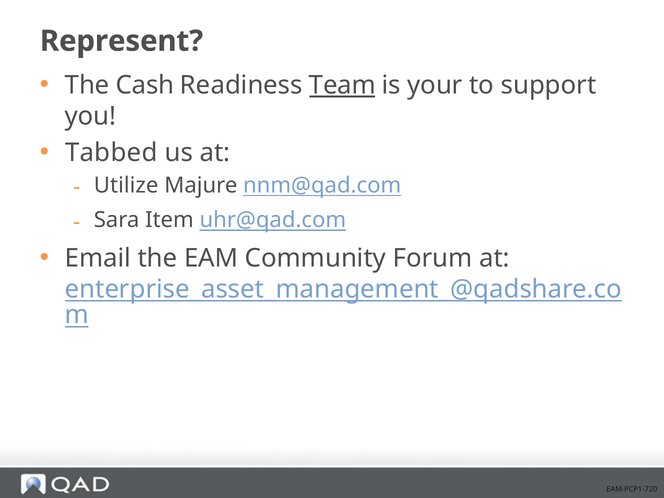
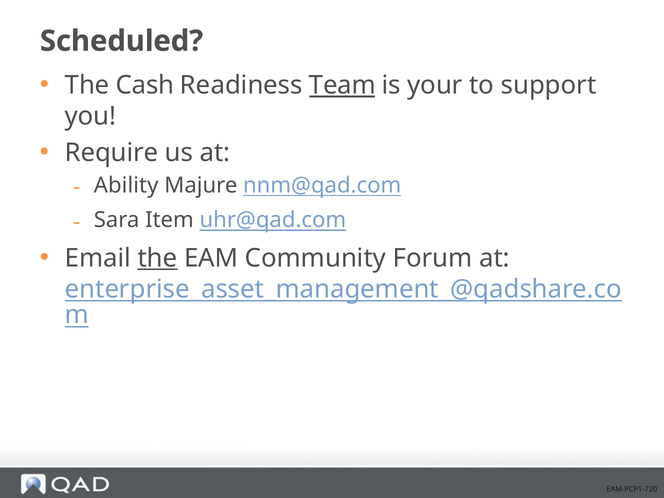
Represent: Represent -> Scheduled
Tabbed: Tabbed -> Require
Utilize: Utilize -> Ability
the at (157, 258) underline: none -> present
